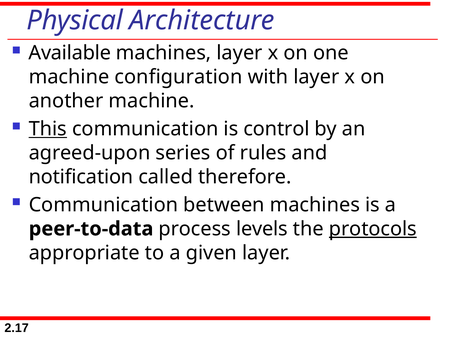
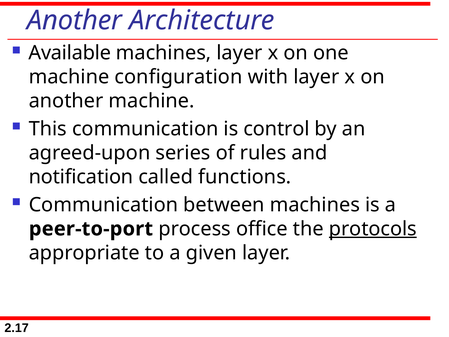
Physical at (75, 21): Physical -> Another
This underline: present -> none
therefore: therefore -> functions
peer-to-data: peer-to-data -> peer-to-port
levels: levels -> office
